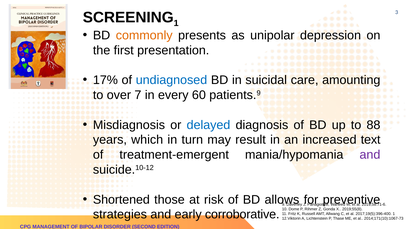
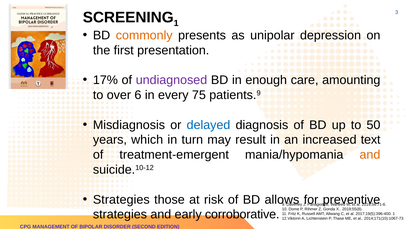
undiagnosed colour: blue -> purple
suicidal: suicidal -> enough
7: 7 -> 6
60: 60 -> 75
88: 88 -> 50
and at (370, 155) colour: purple -> orange
Shortened at (121, 200): Shortened -> Strategies
